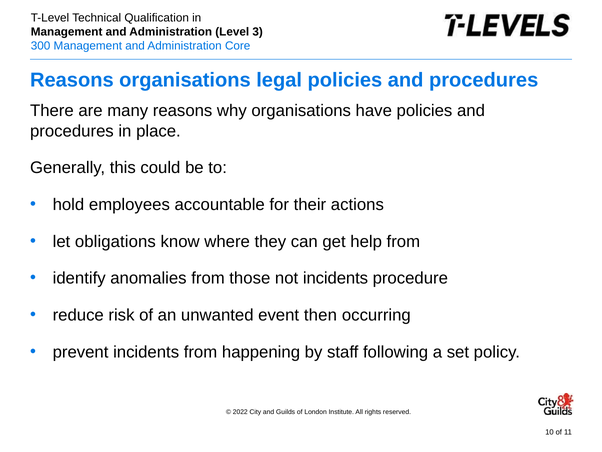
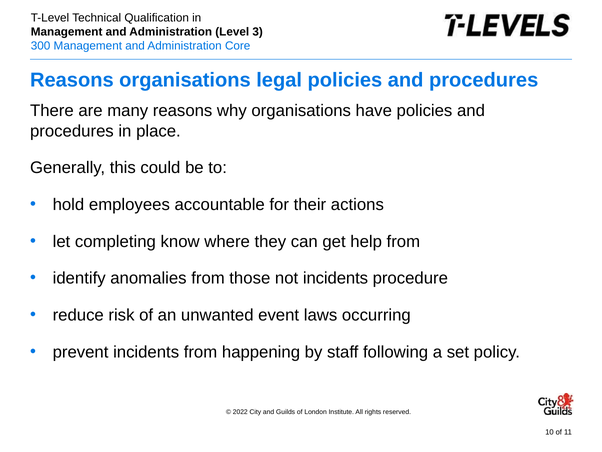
obligations: obligations -> completing
then: then -> laws
